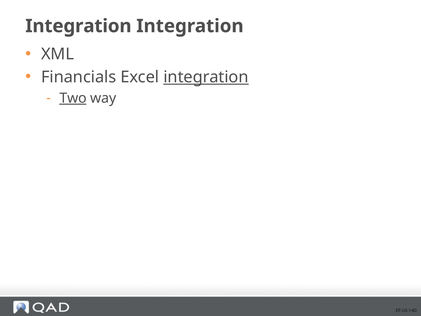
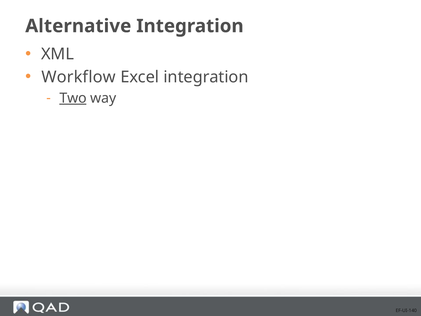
Integration at (78, 26): Integration -> Alternative
Financials: Financials -> Workflow
integration at (206, 77) underline: present -> none
